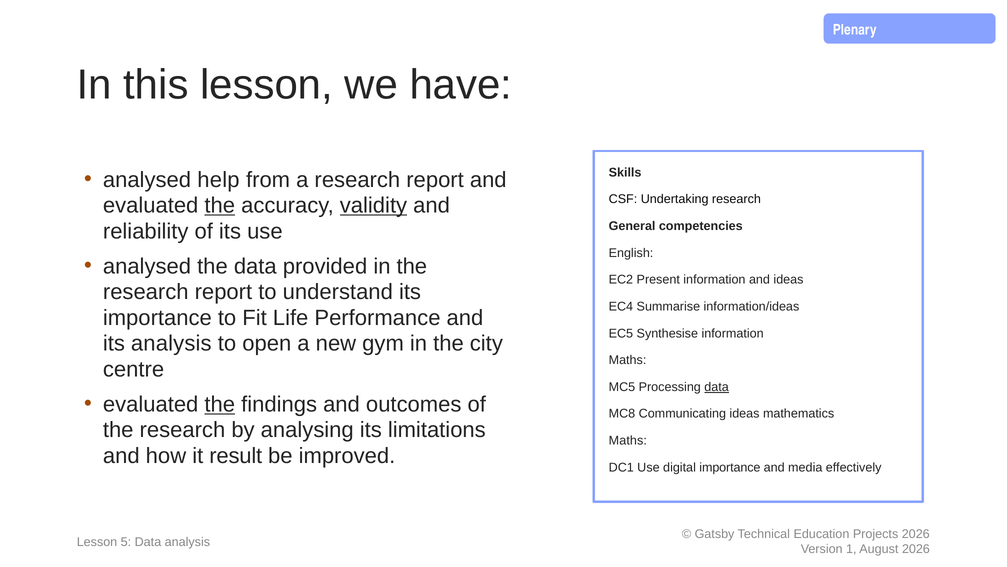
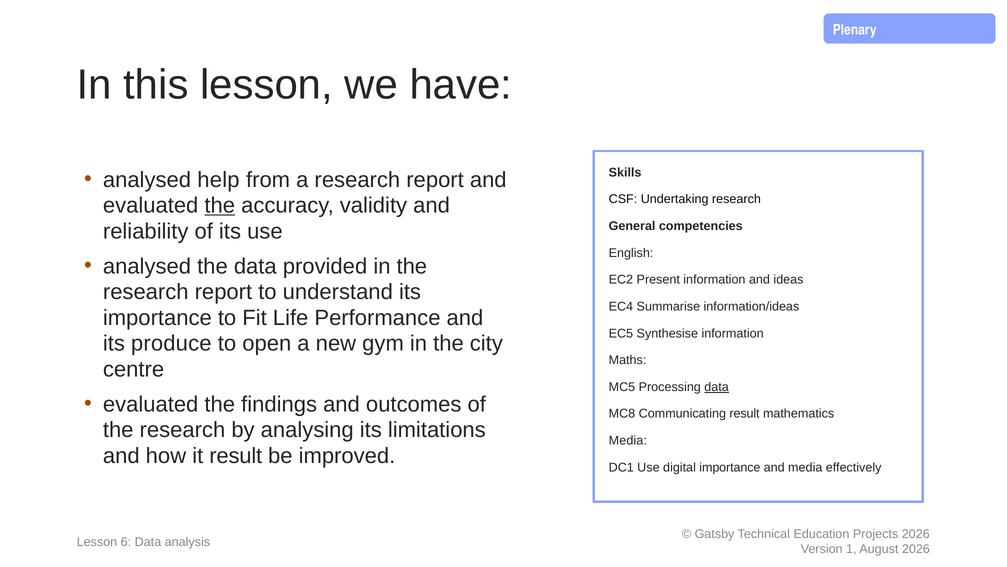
validity underline: present -> none
its analysis: analysis -> produce
the at (220, 404) underline: present -> none
Communicating ideas: ideas -> result
Maths at (628, 440): Maths -> Media
5: 5 -> 6
